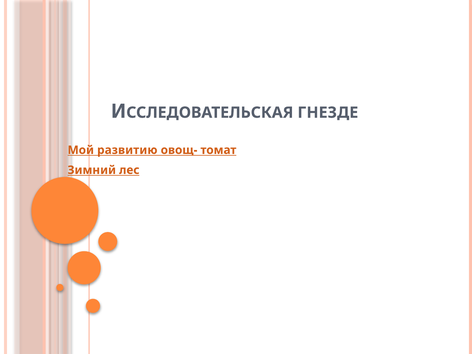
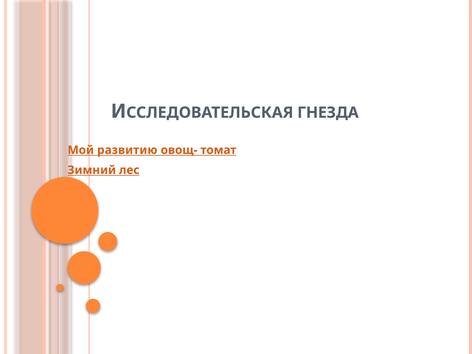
ГНЕЗДЕ: ГНЕЗДЕ -> ГНЕЗДА
